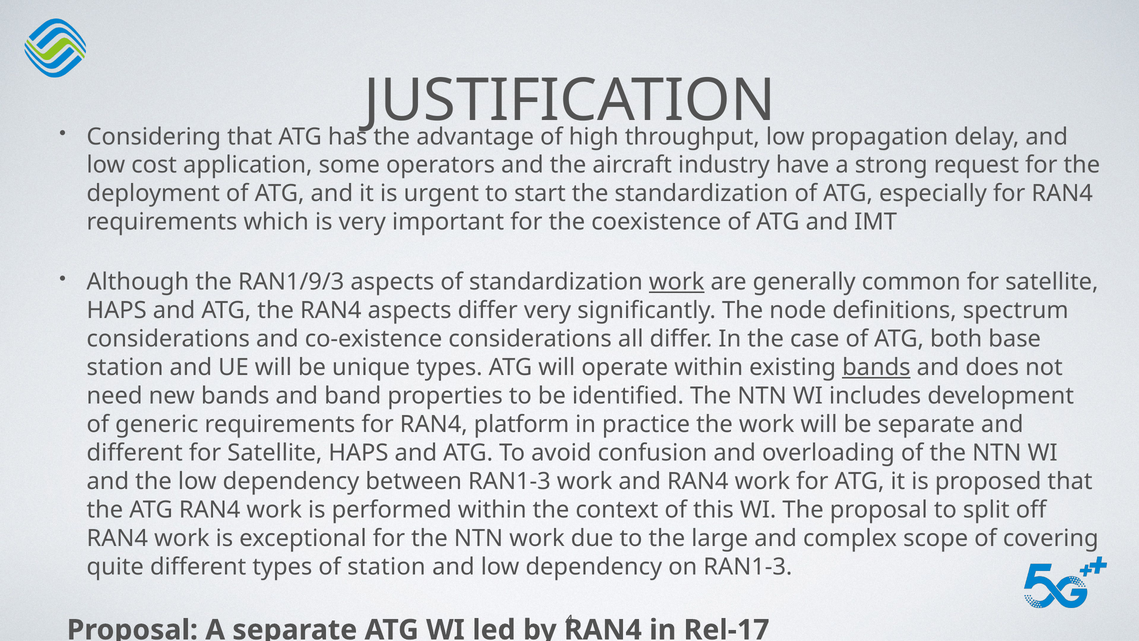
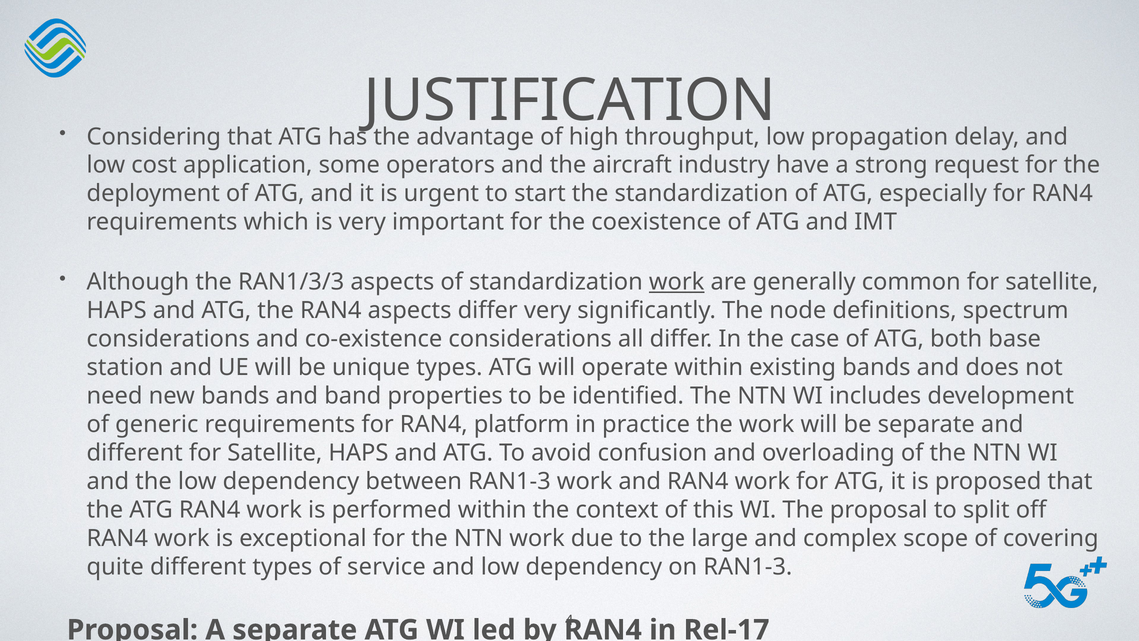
RAN1/9/3: RAN1/9/3 -> RAN1/3/3
bands at (876, 367) underline: present -> none
of station: station -> service
